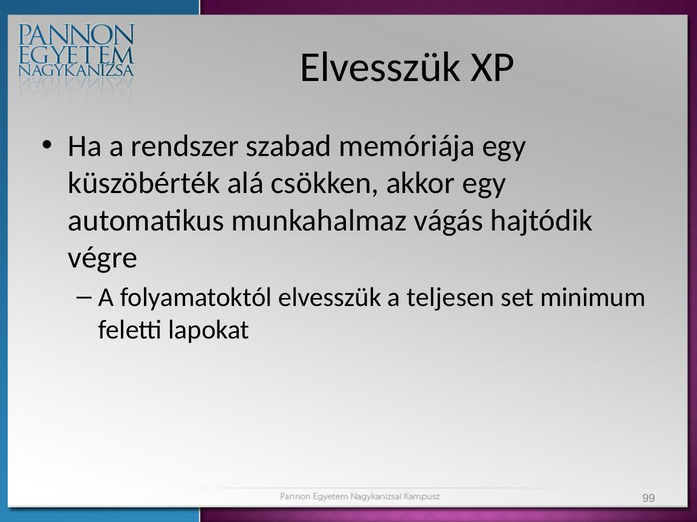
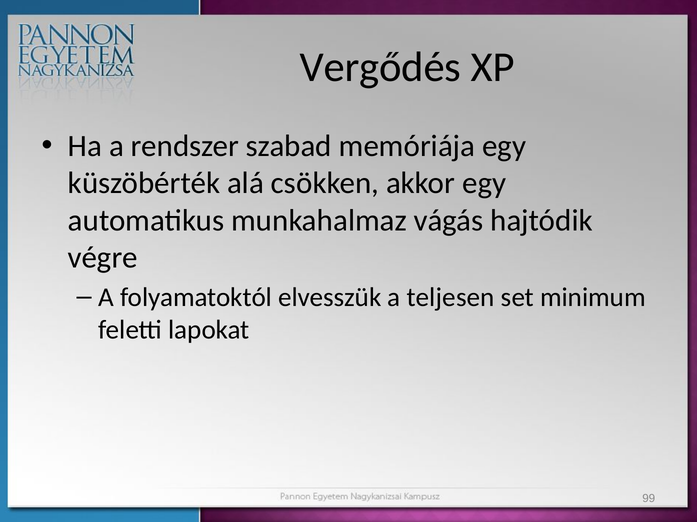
Elvesszük at (380, 67): Elvesszük -> Vergődés
